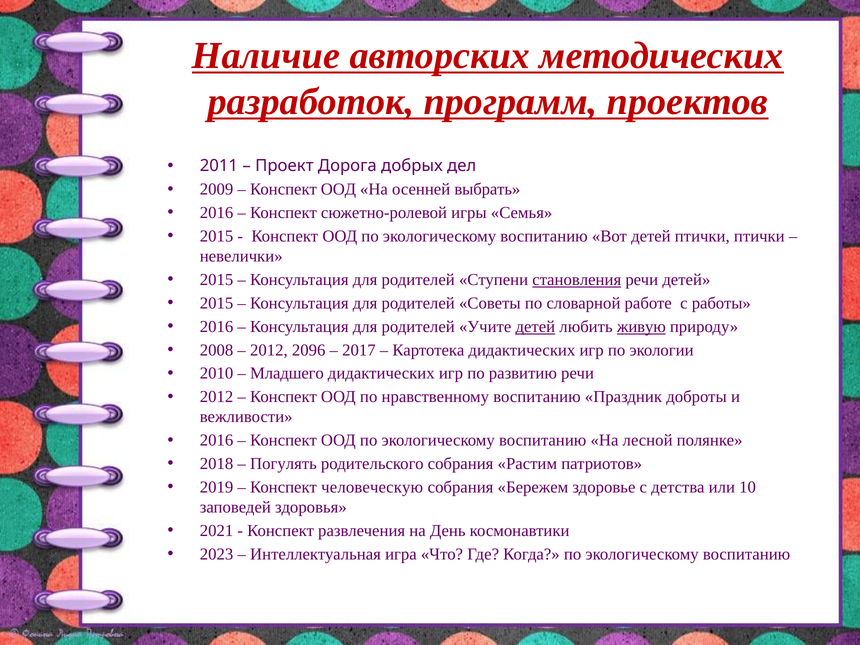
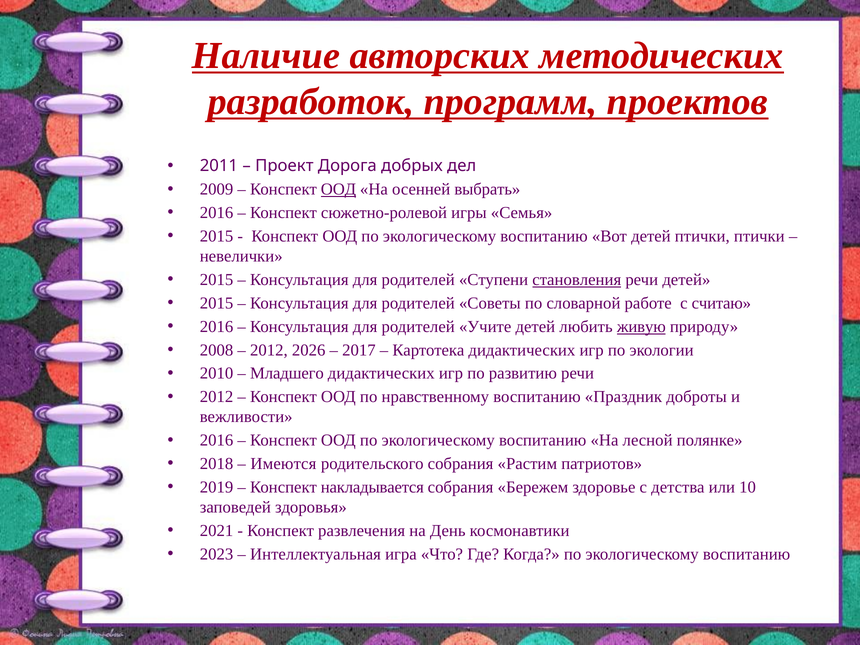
ООД at (338, 189) underline: none -> present
работы: работы -> считаю
детей at (535, 327) underline: present -> none
2096: 2096 -> 2026
Погулять: Погулять -> Имеются
человеческую: человеческую -> накладывается
